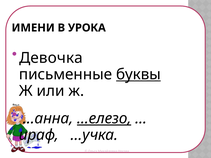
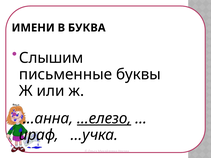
УРОКА: УРОКА -> БУКВА
Девочка: Девочка -> Слышим
буквы underline: present -> none
